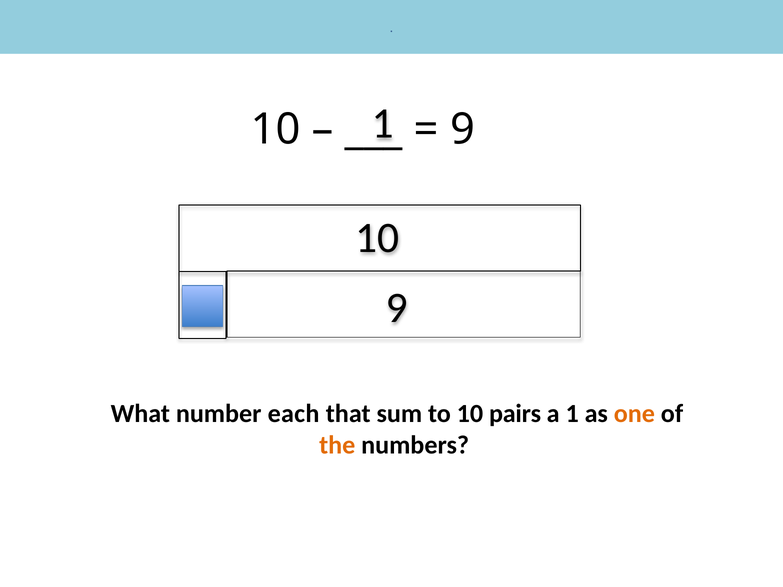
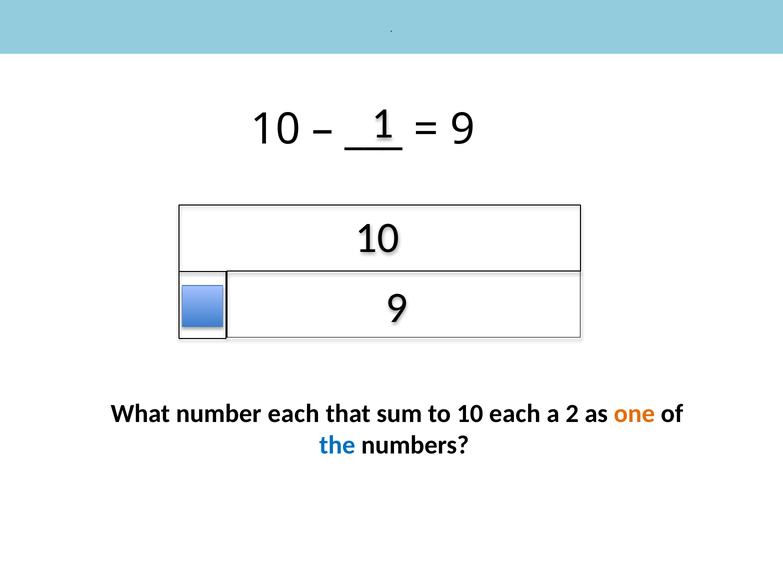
10 pairs: pairs -> each
a 1: 1 -> 2
the colour: orange -> blue
